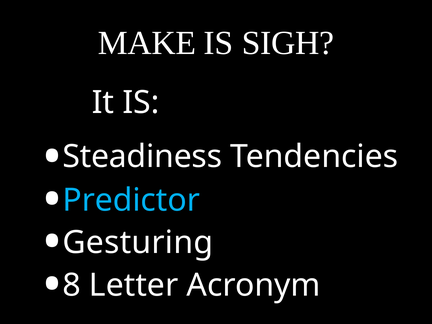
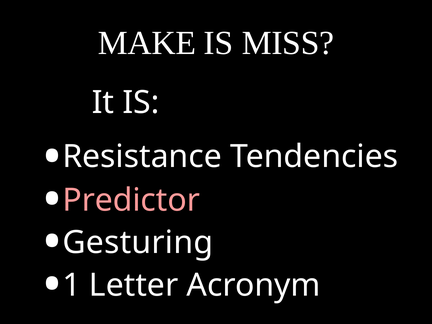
SIGH: SIGH -> MISS
Steadiness: Steadiness -> Resistance
Predictor colour: light blue -> pink
8: 8 -> 1
